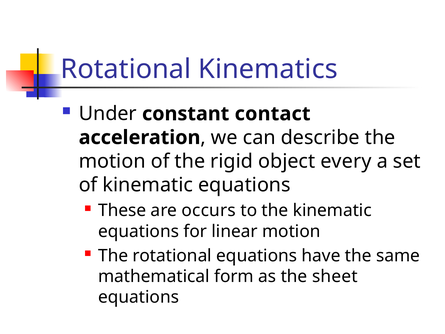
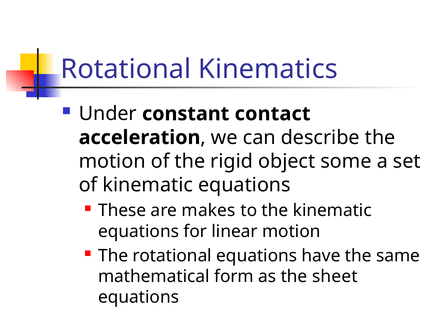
every: every -> some
occurs: occurs -> makes
